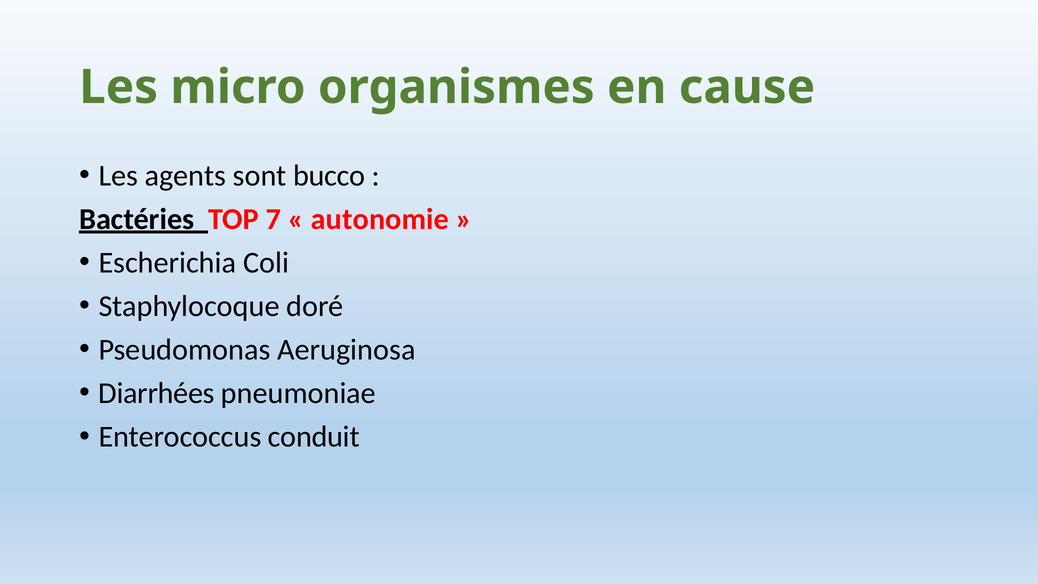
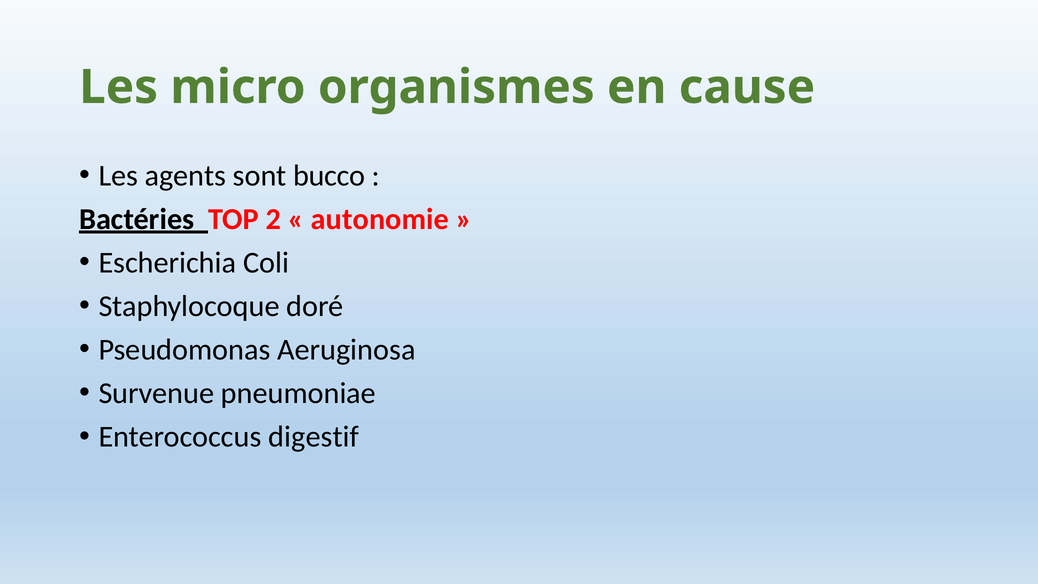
7: 7 -> 2
Diarrhées: Diarrhées -> Survenue
conduit: conduit -> digestif
